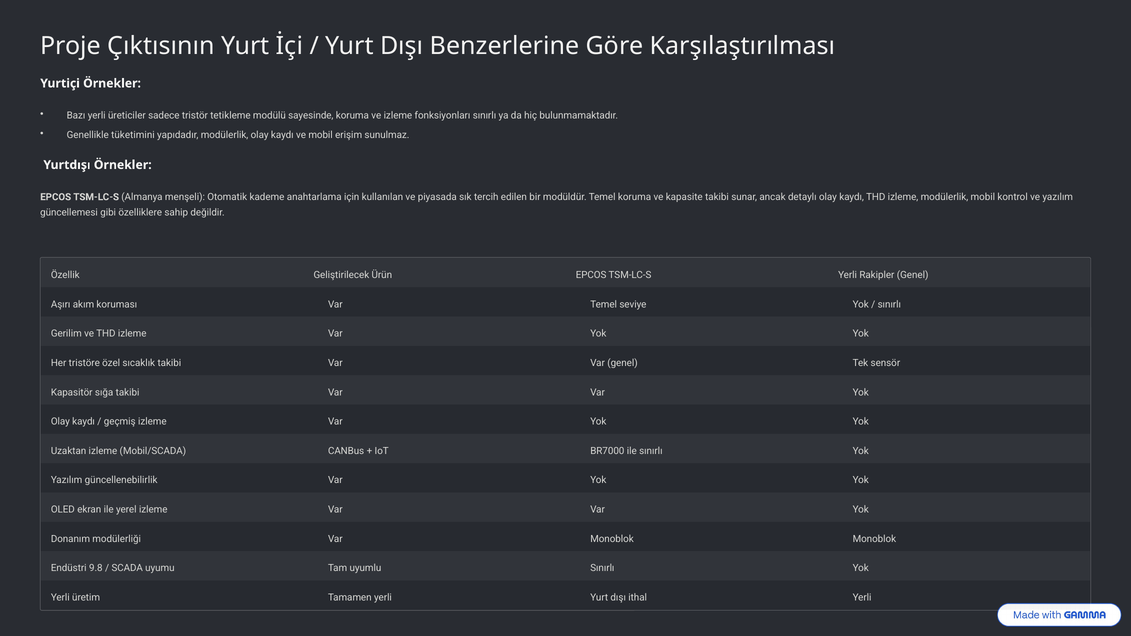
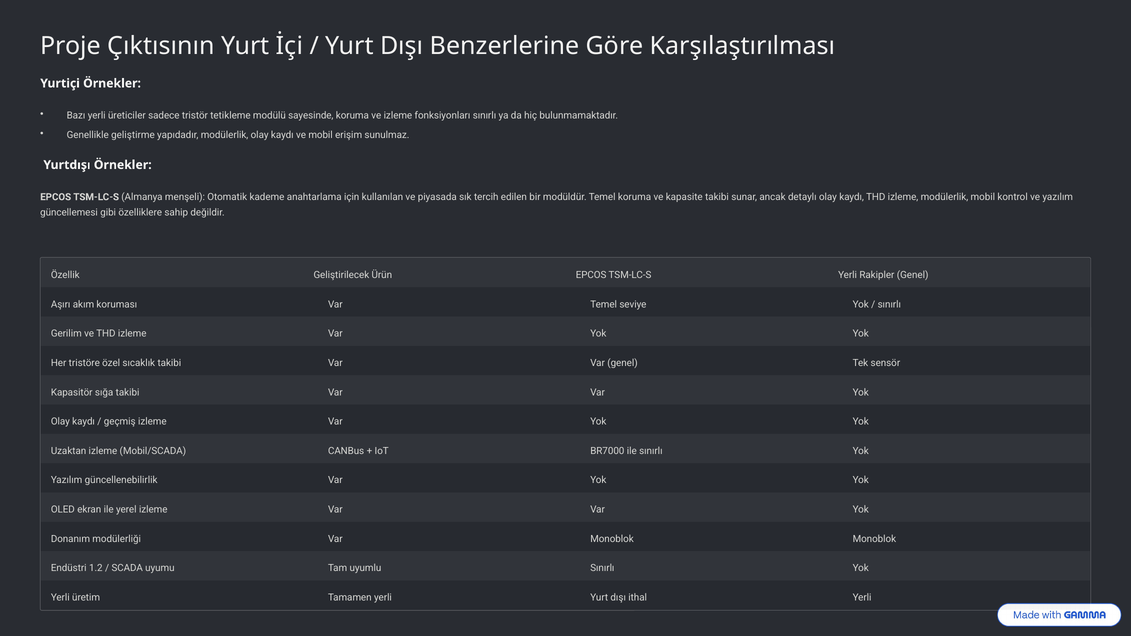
tüketimini: tüketimini -> geliştirme
9.8: 9.8 -> 1.2
